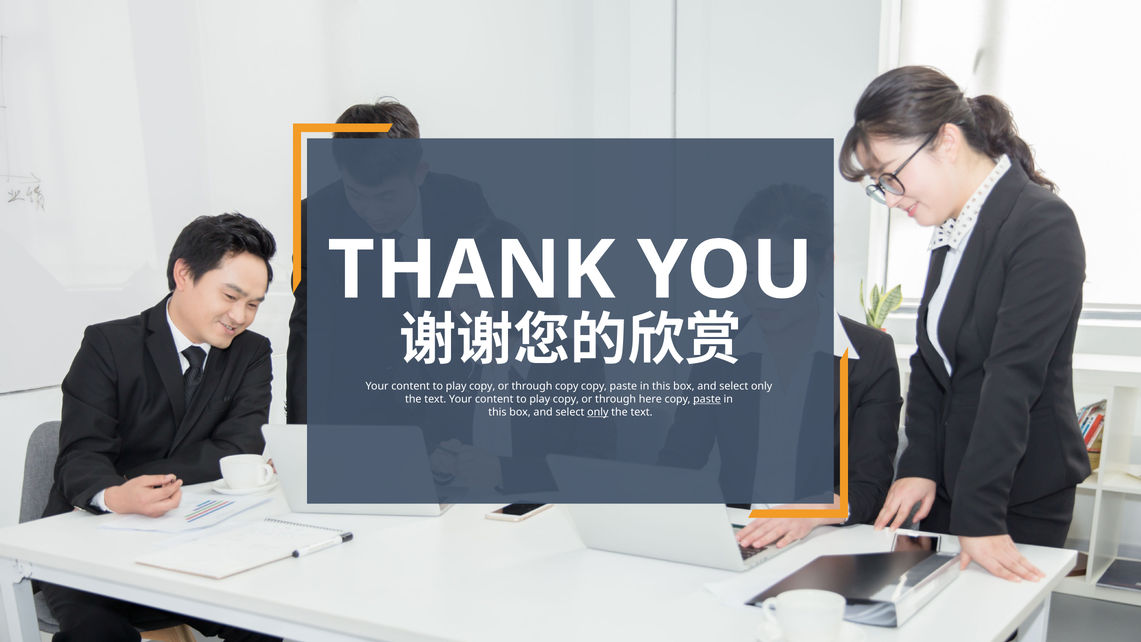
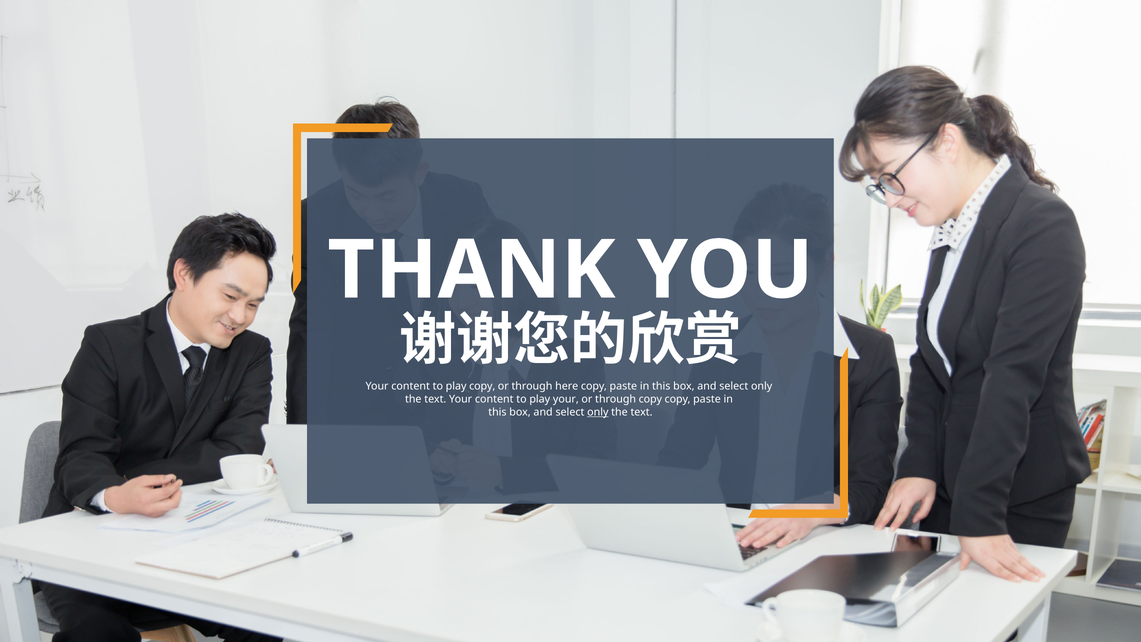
through copy: copy -> here
copy at (566, 399): copy -> your
through here: here -> copy
paste at (707, 399) underline: present -> none
